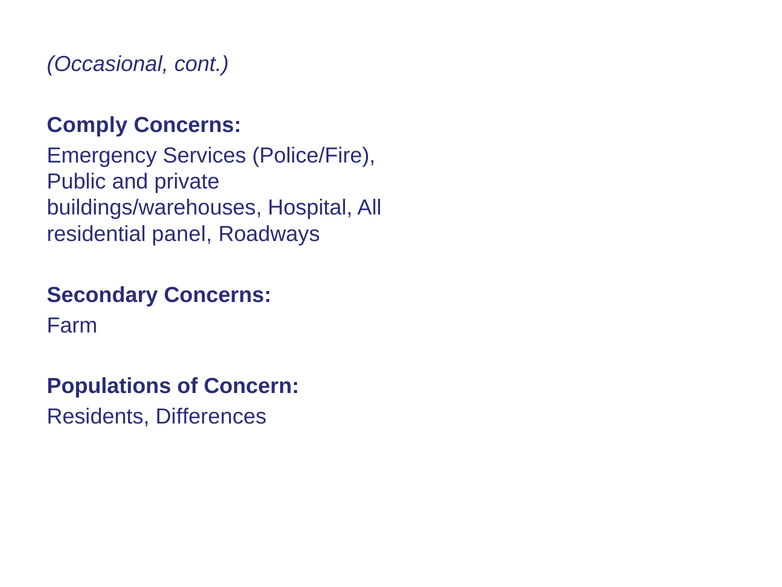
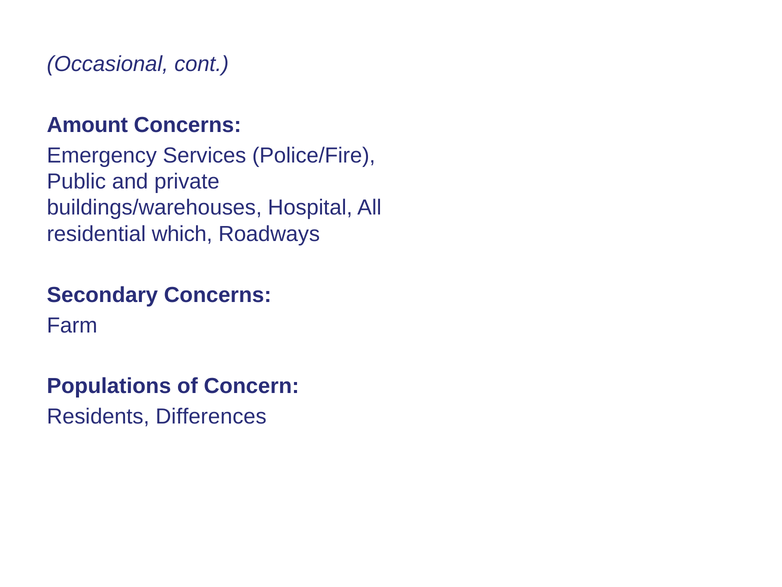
Comply: Comply -> Amount
panel: panel -> which
